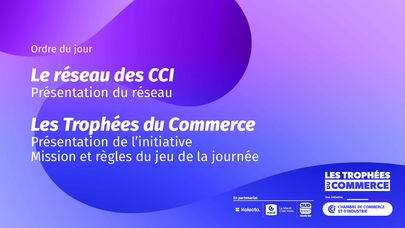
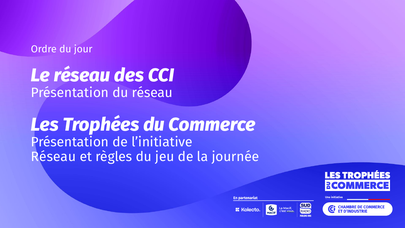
Mission at (54, 157): Mission -> Réseau
